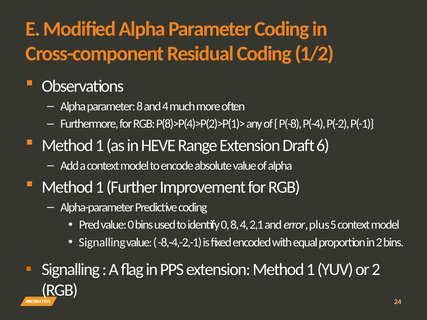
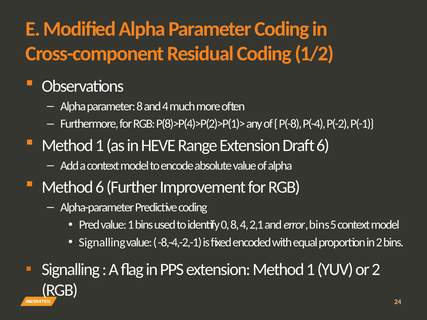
1 at (100, 187): 1 -> 6
value 0: 0 -> 1
error plus: plus -> bins
